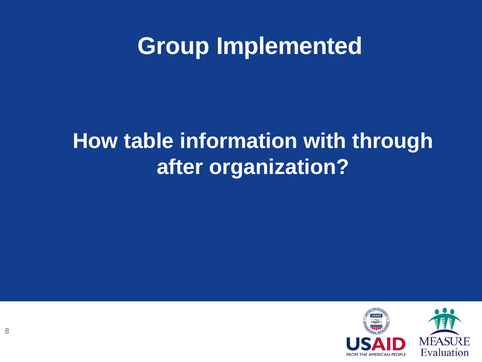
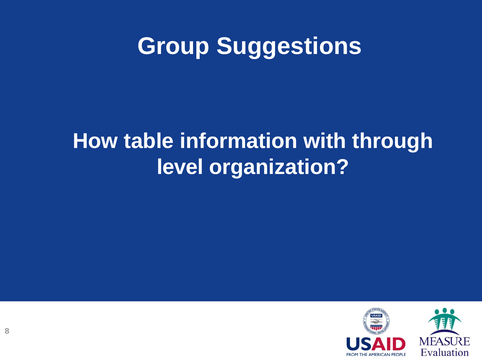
Implemented: Implemented -> Suggestions
after: after -> level
